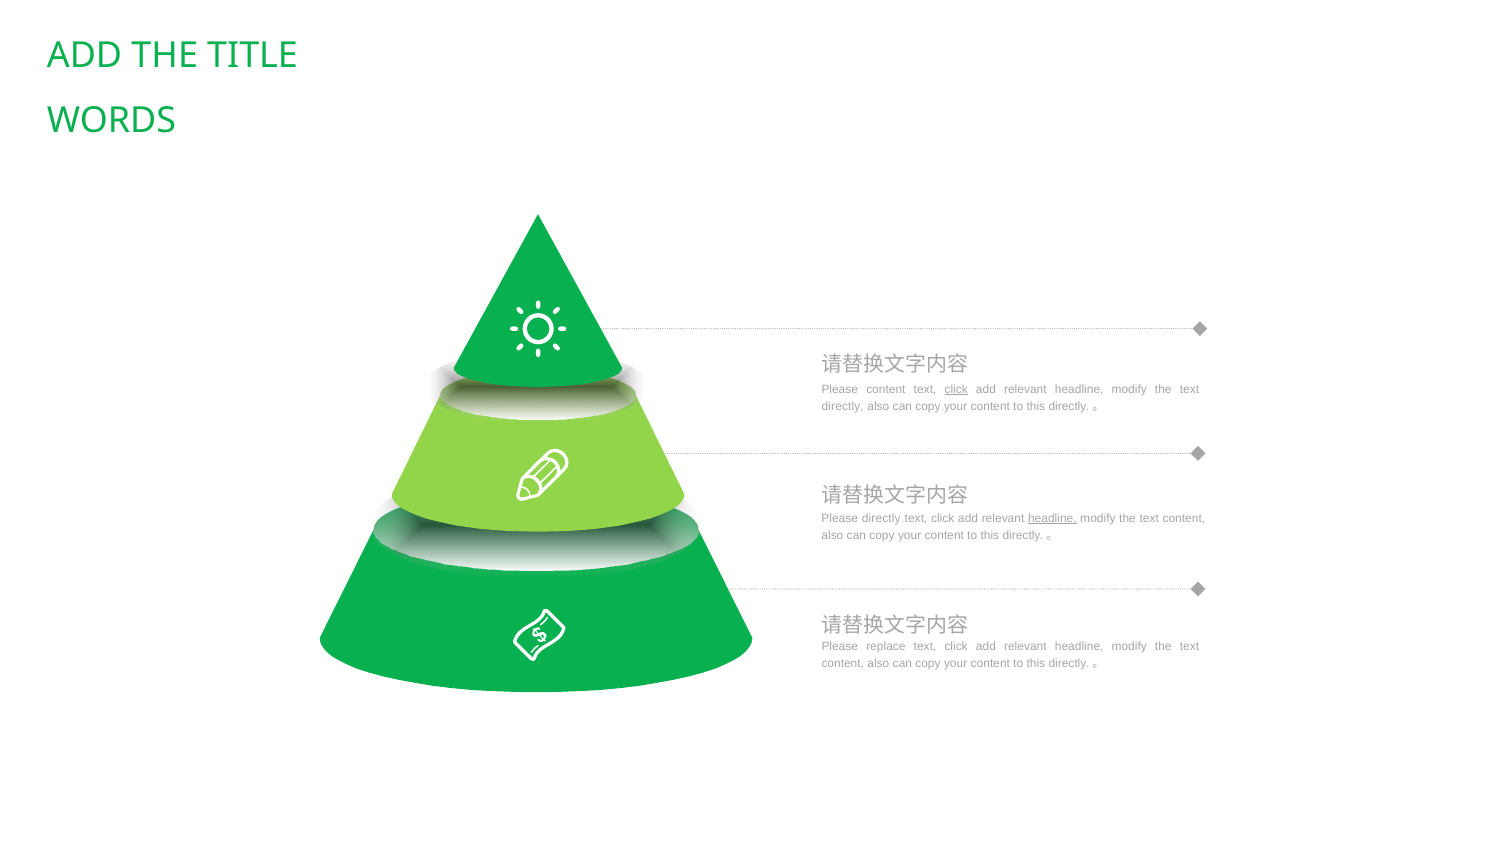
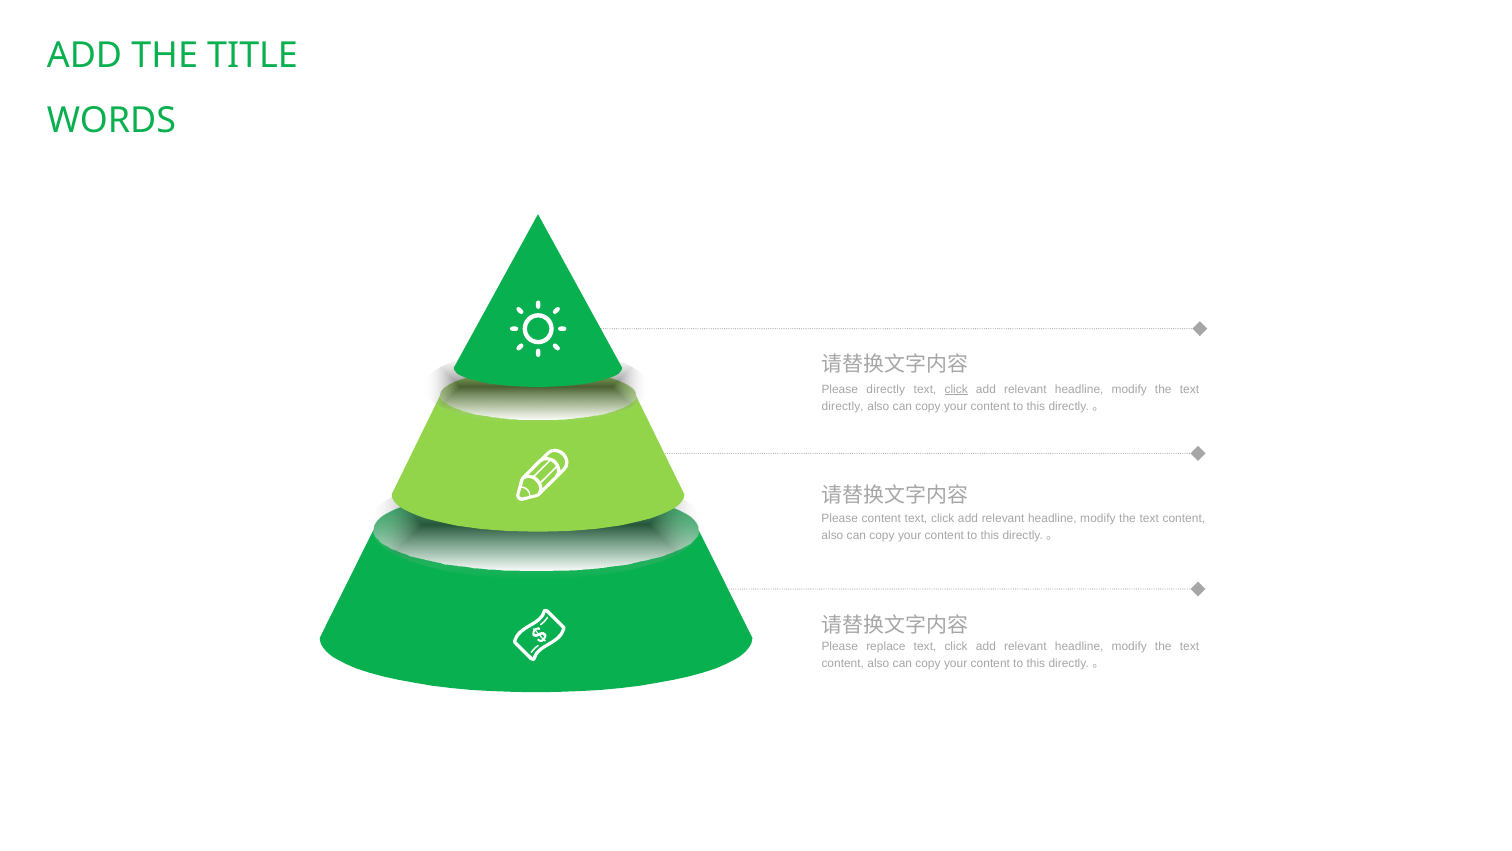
Please content: content -> directly
Please directly: directly -> content
headline at (1052, 518) underline: present -> none
